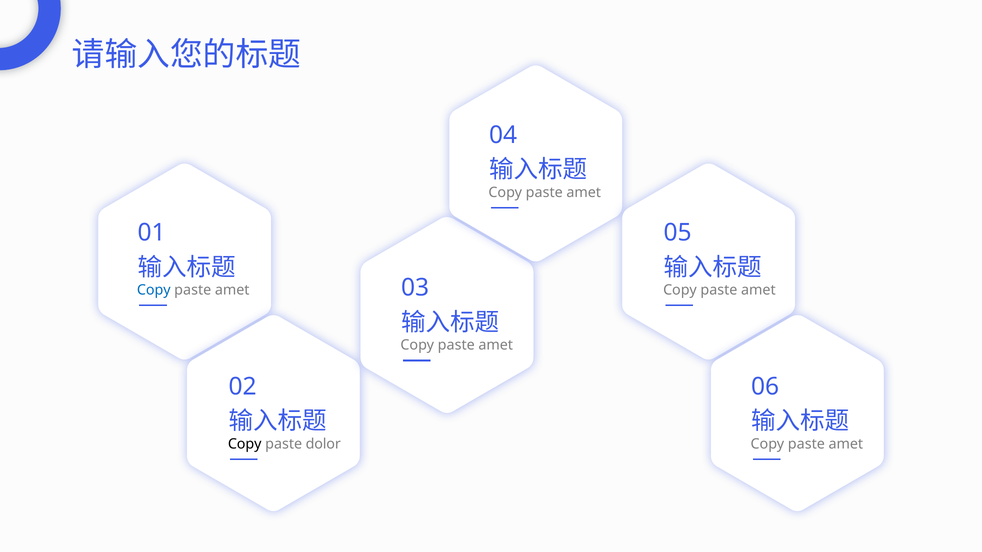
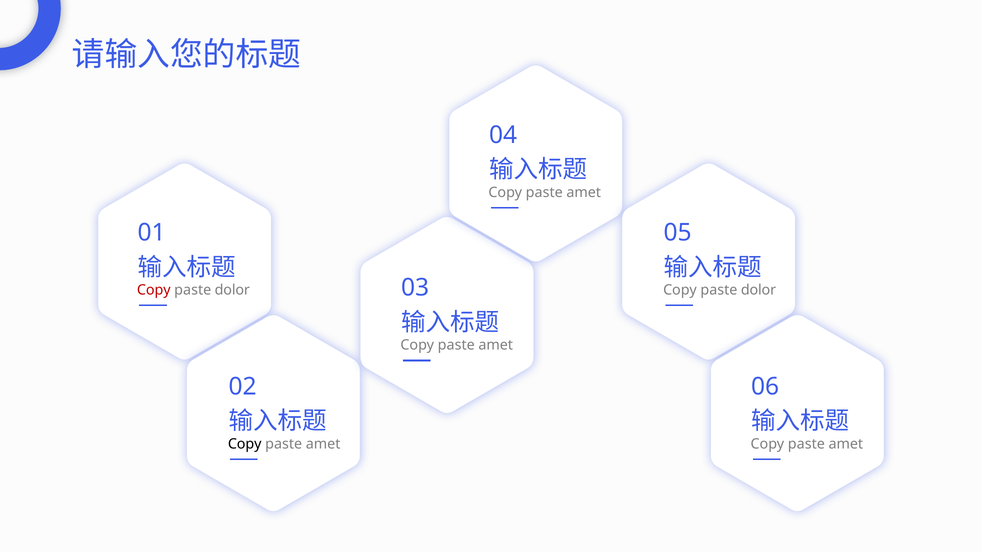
Copy at (154, 290) colour: blue -> red
amet at (232, 290): amet -> dolor
amet at (758, 290): amet -> dolor
dolor at (323, 444): dolor -> amet
